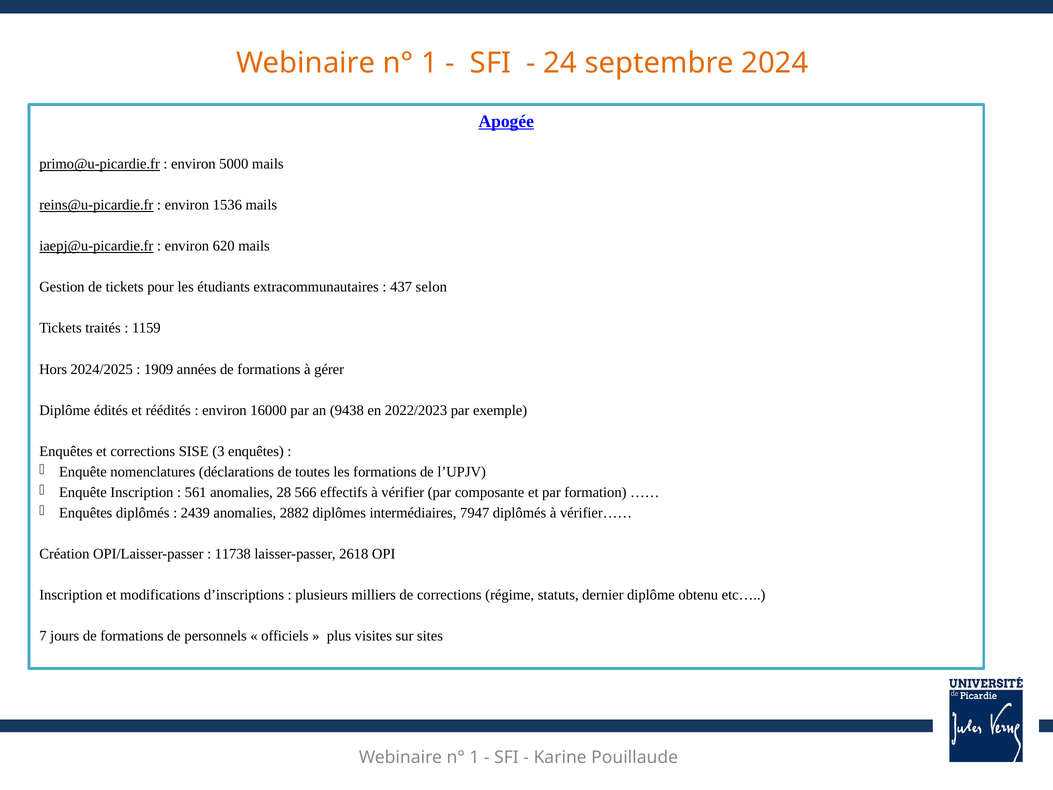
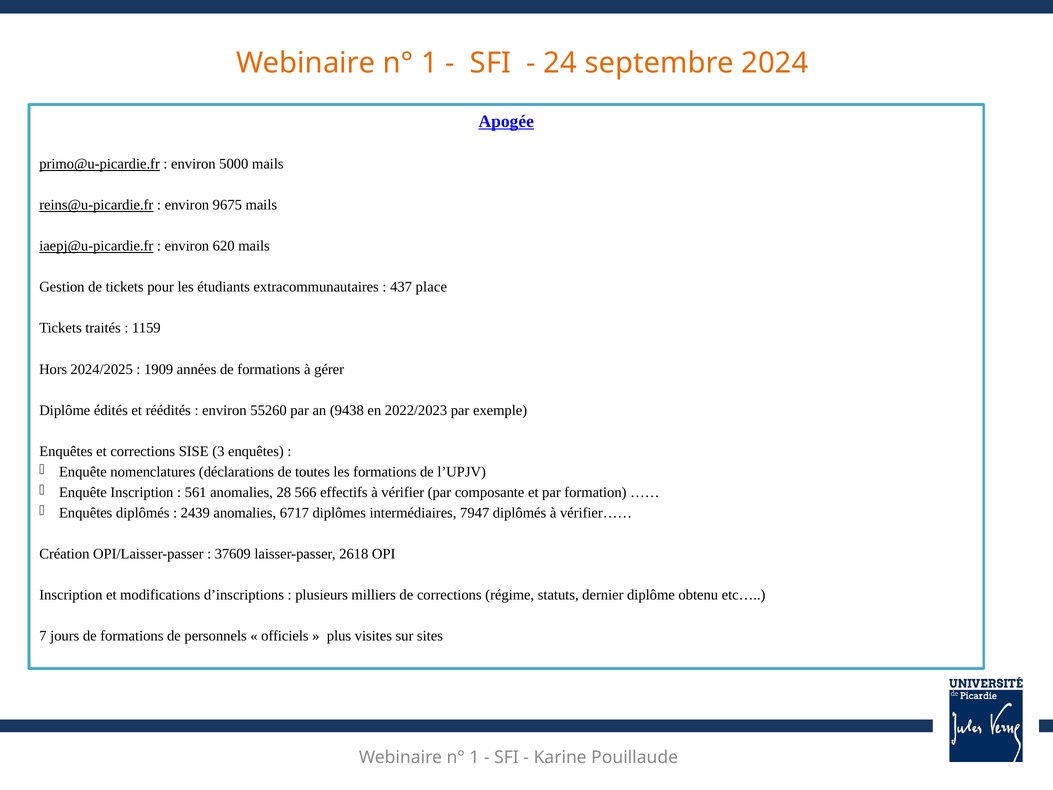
1536: 1536 -> 9675
selon: selon -> place
16000: 16000 -> 55260
2882: 2882 -> 6717
11738: 11738 -> 37609
